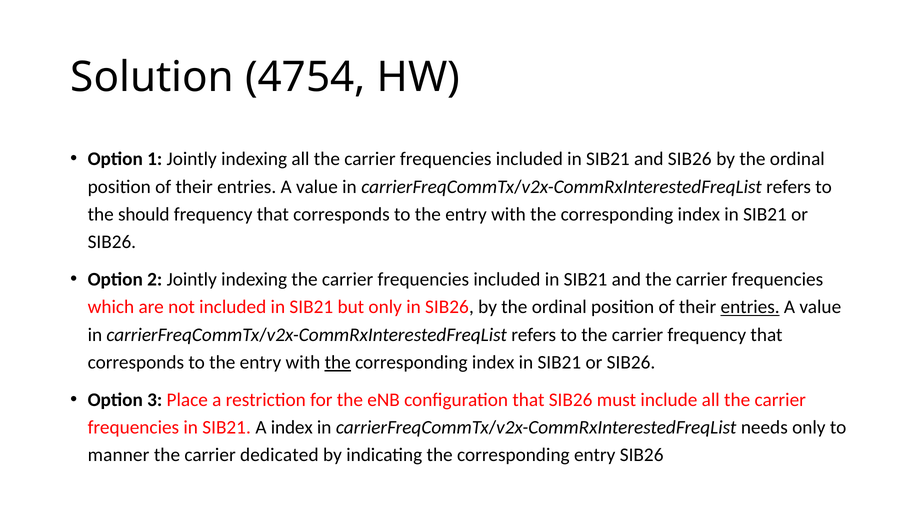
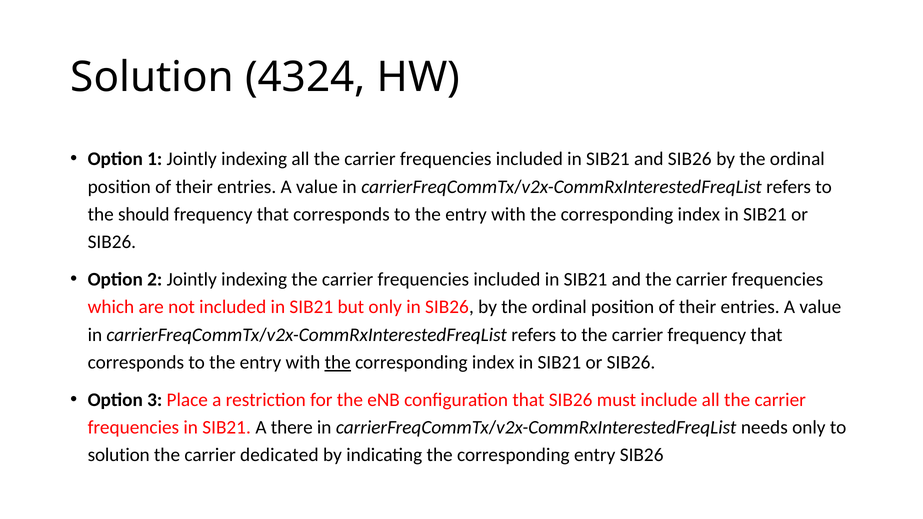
4754: 4754 -> 4324
entries at (750, 307) underline: present -> none
A index: index -> there
manner at (119, 455): manner -> solution
